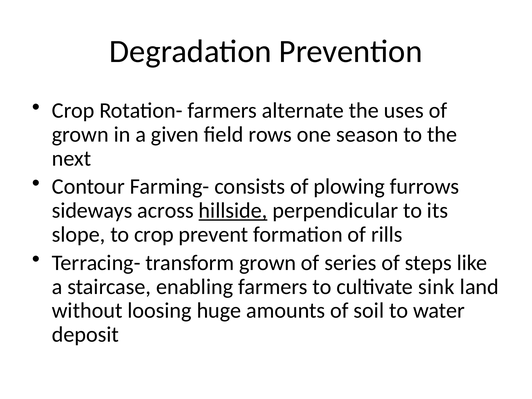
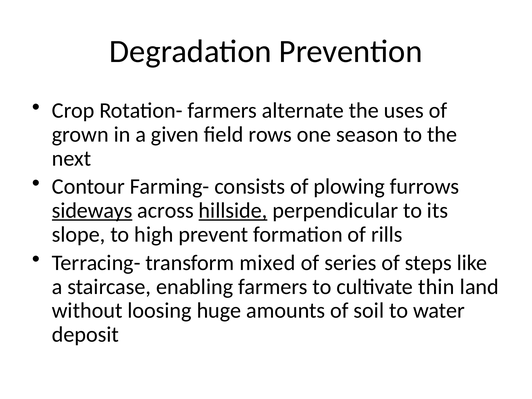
sideways underline: none -> present
to crop: crop -> high
transform grown: grown -> mixed
sink: sink -> thin
